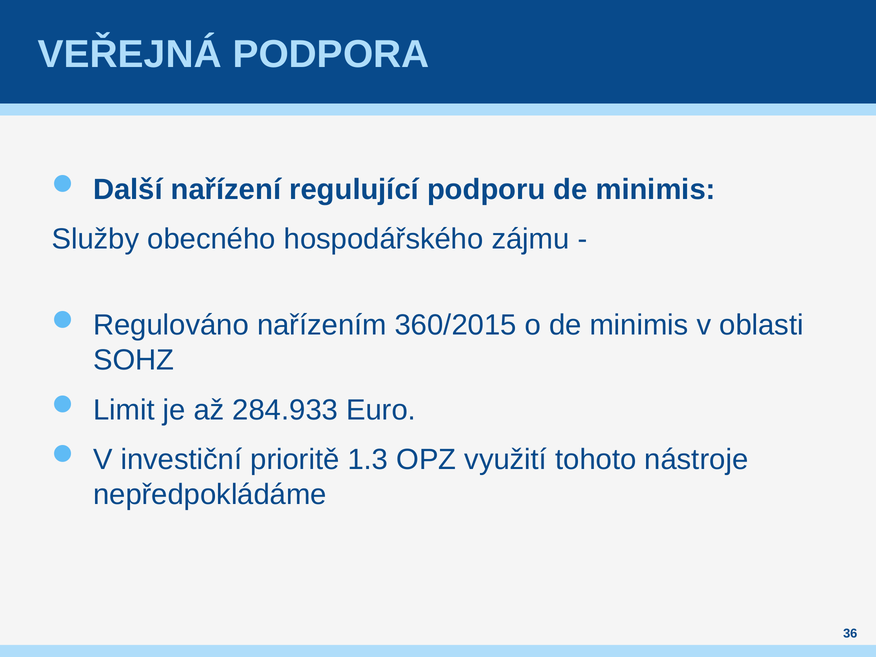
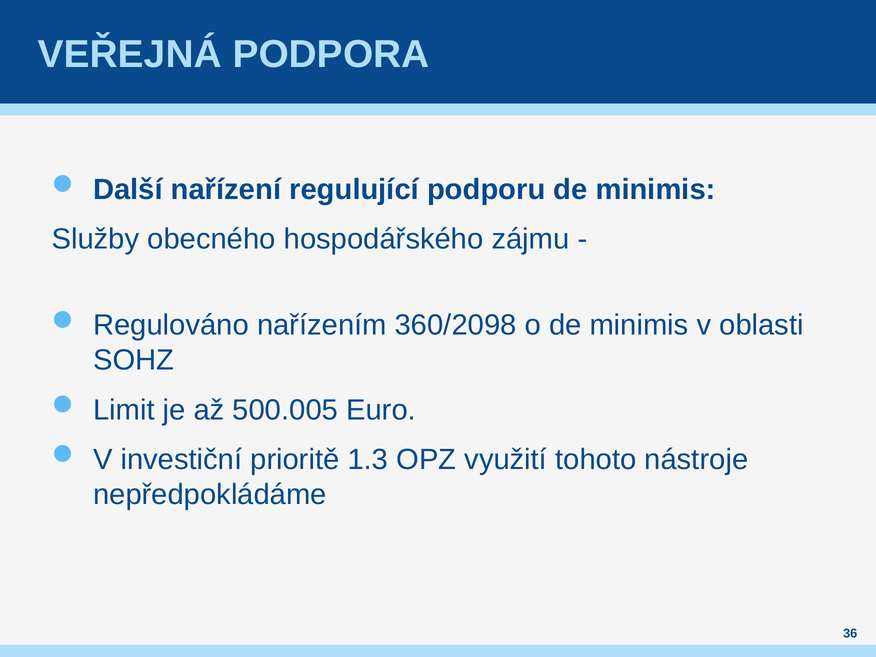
360/2015: 360/2015 -> 360/2098
284.933: 284.933 -> 500.005
